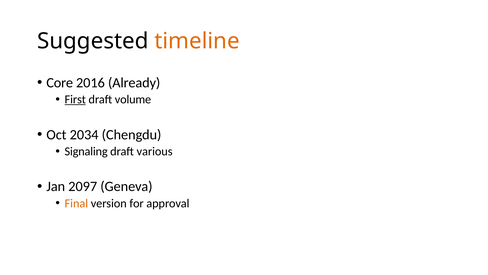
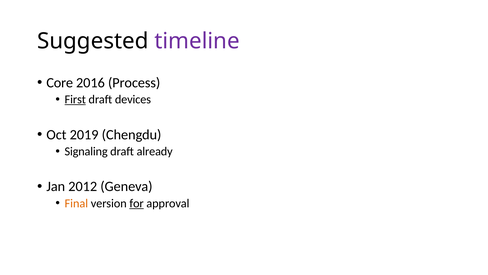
timeline colour: orange -> purple
Already: Already -> Process
volume: volume -> devices
2034: 2034 -> 2019
various: various -> already
2097: 2097 -> 2012
for underline: none -> present
